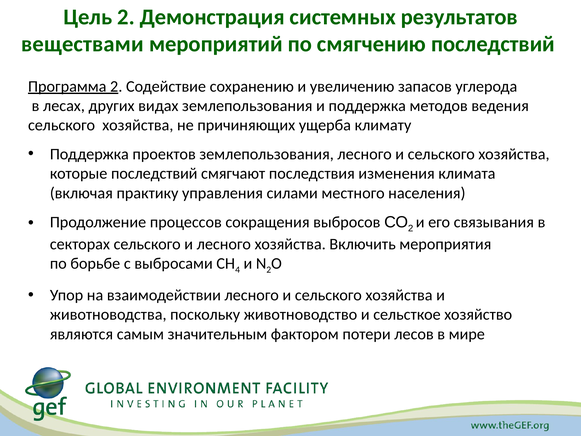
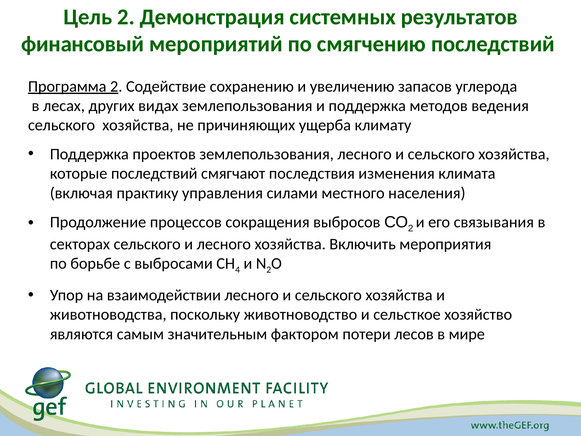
веществами: веществами -> финансовый
